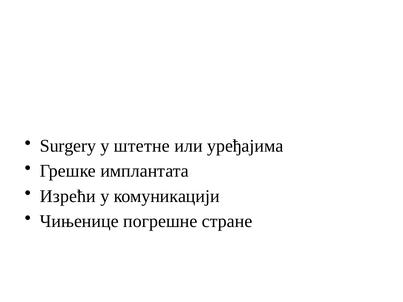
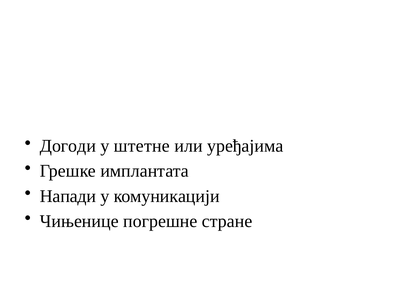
Surgery: Surgery -> Догоди
Изрећи: Изрећи -> Напади
